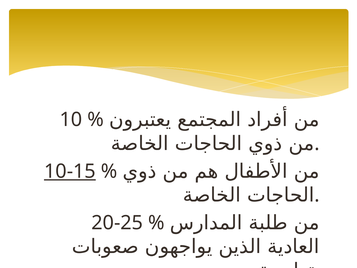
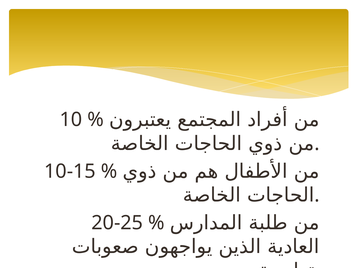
10-15 underline: present -> none
